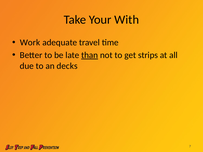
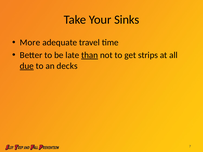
With: With -> Sinks
Work: Work -> More
due underline: none -> present
